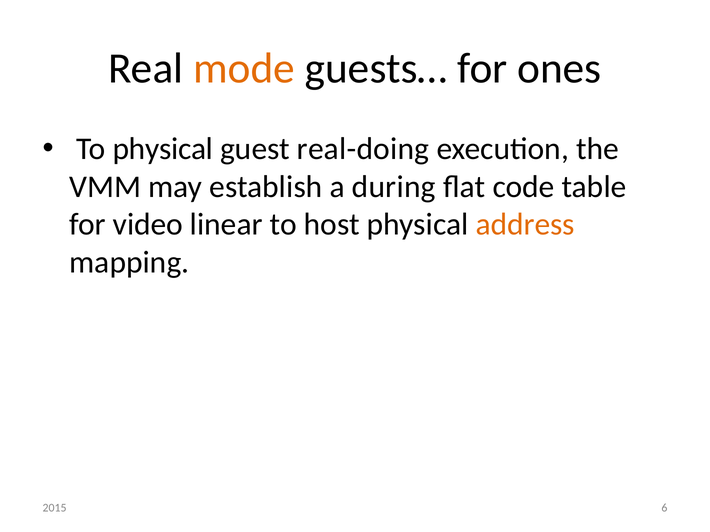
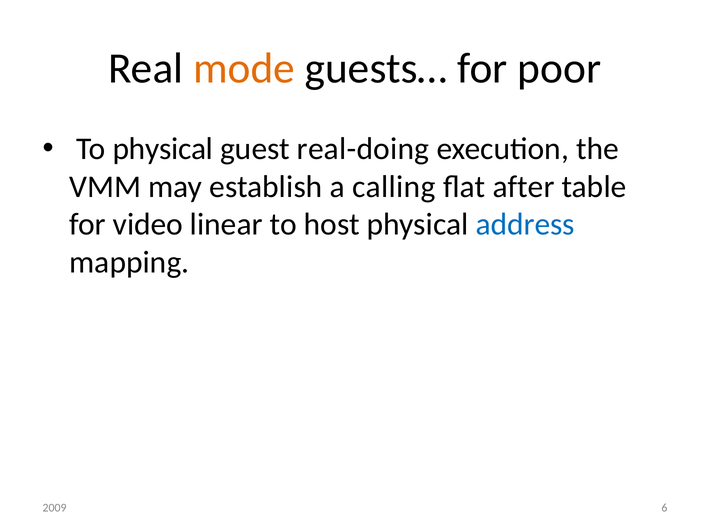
ones: ones -> poor
during: during -> calling
code: code -> after
address colour: orange -> blue
2015: 2015 -> 2009
